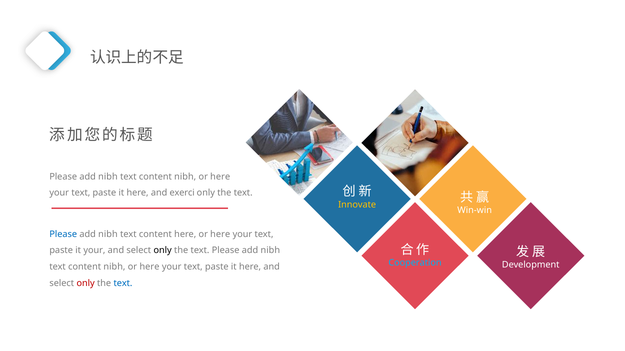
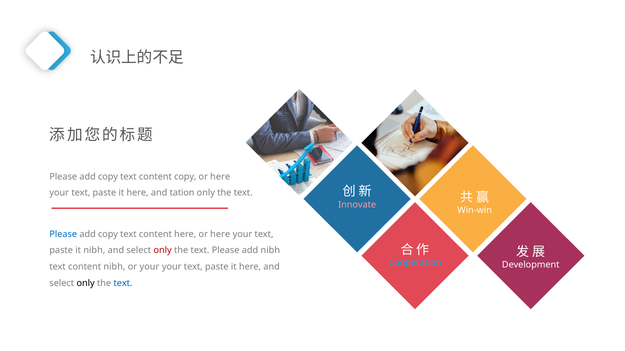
nibh at (108, 177): nibh -> copy
nibh at (185, 177): nibh -> copy
exerci: exerci -> tation
Innovate colour: yellow -> pink
nibh at (108, 234): nibh -> copy
it your: your -> nibh
only at (163, 251) colour: black -> red
here at (149, 267): here -> your
only at (86, 284) colour: red -> black
